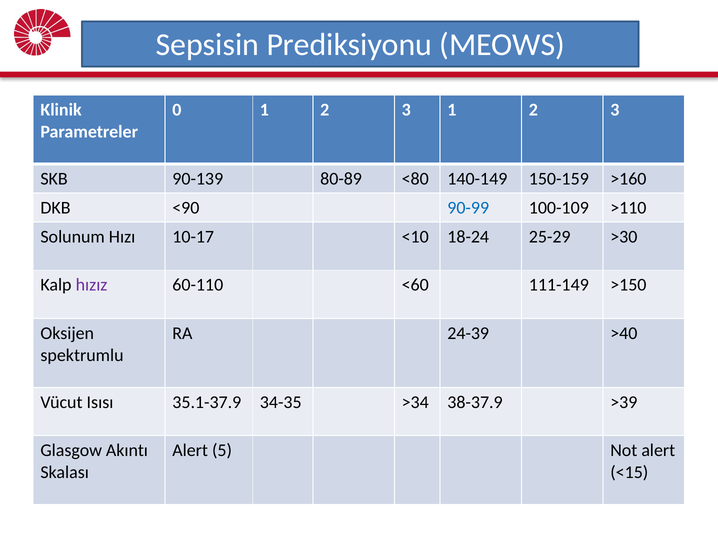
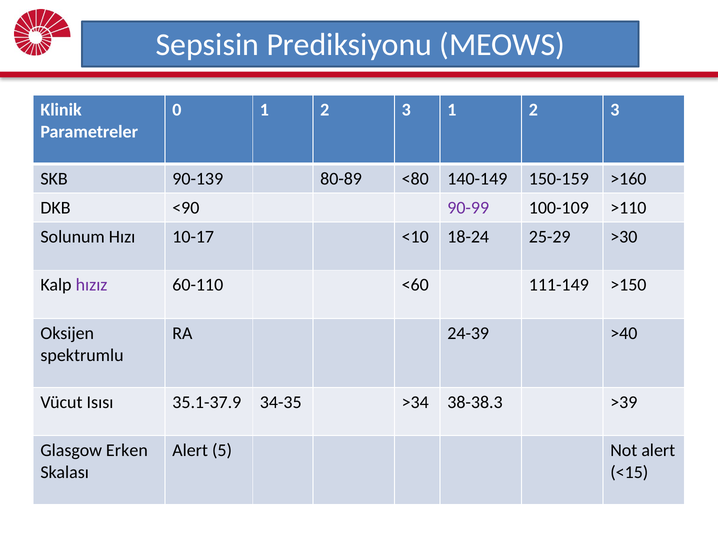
90-99 colour: blue -> purple
38-37.9: 38-37.9 -> 38-38.3
Akıntı: Akıntı -> Erken
